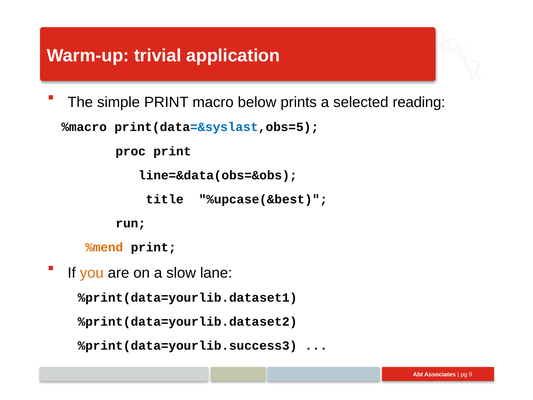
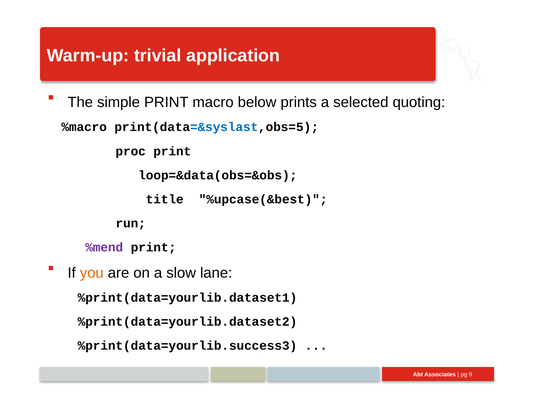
reading: reading -> quoting
line=&data(obs=&obs: line=&data(obs=&obs -> loop=&data(obs=&obs
%mend colour: orange -> purple
